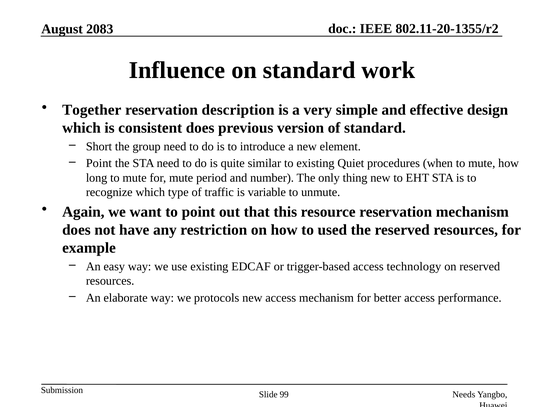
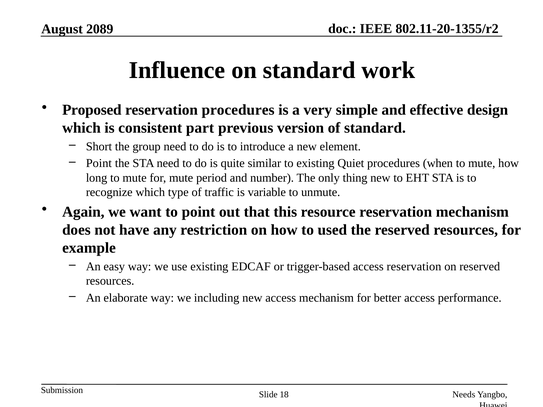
2083: 2083 -> 2089
Together: Together -> Proposed
reservation description: description -> procedures
consistent does: does -> part
access technology: technology -> reservation
protocols: protocols -> including
99: 99 -> 18
